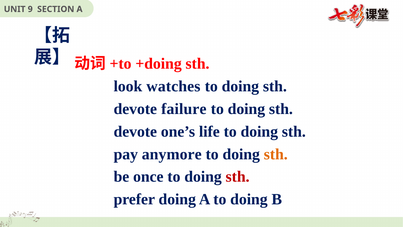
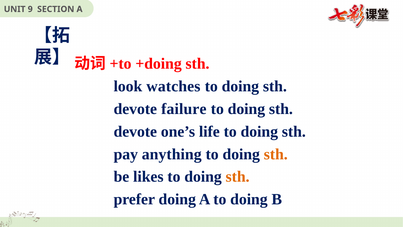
anymore: anymore -> anything
once: once -> likes
sth at (238, 177) colour: red -> orange
